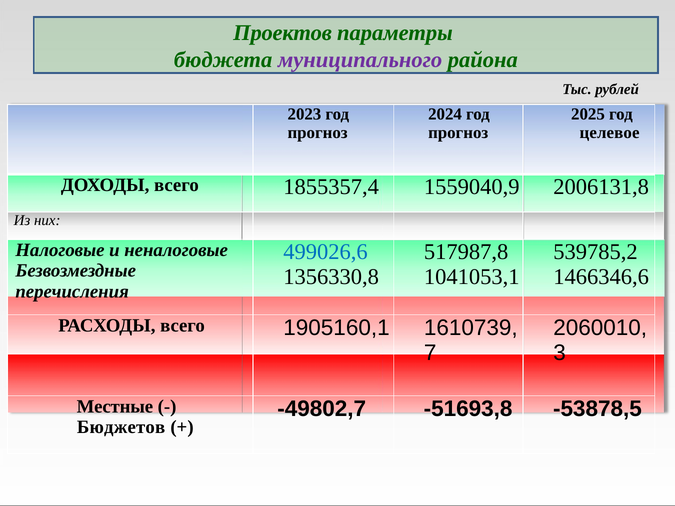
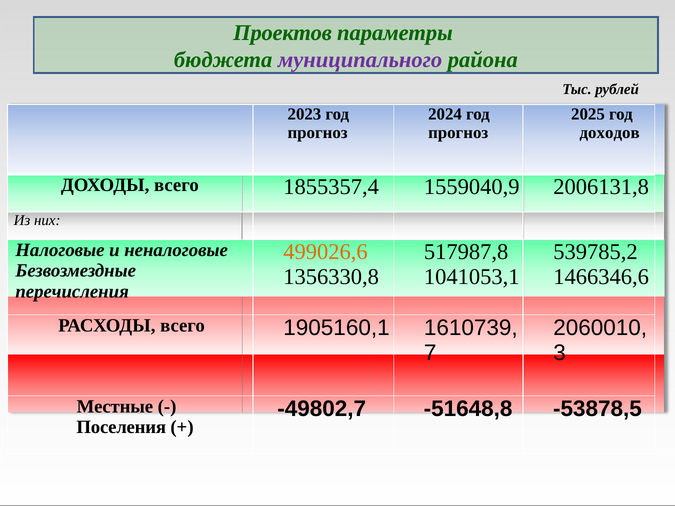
целевое: целевое -> доходов
499026,6 colour: blue -> orange
-51693,8: -51693,8 -> -51648,8
Бюджетов: Бюджетов -> Поселения
